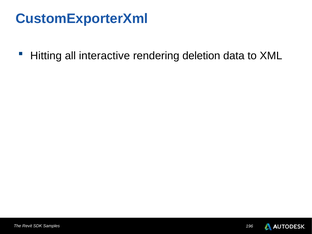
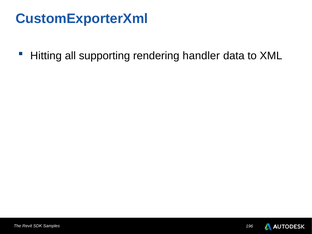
interactive: interactive -> supporting
deletion: deletion -> handler
